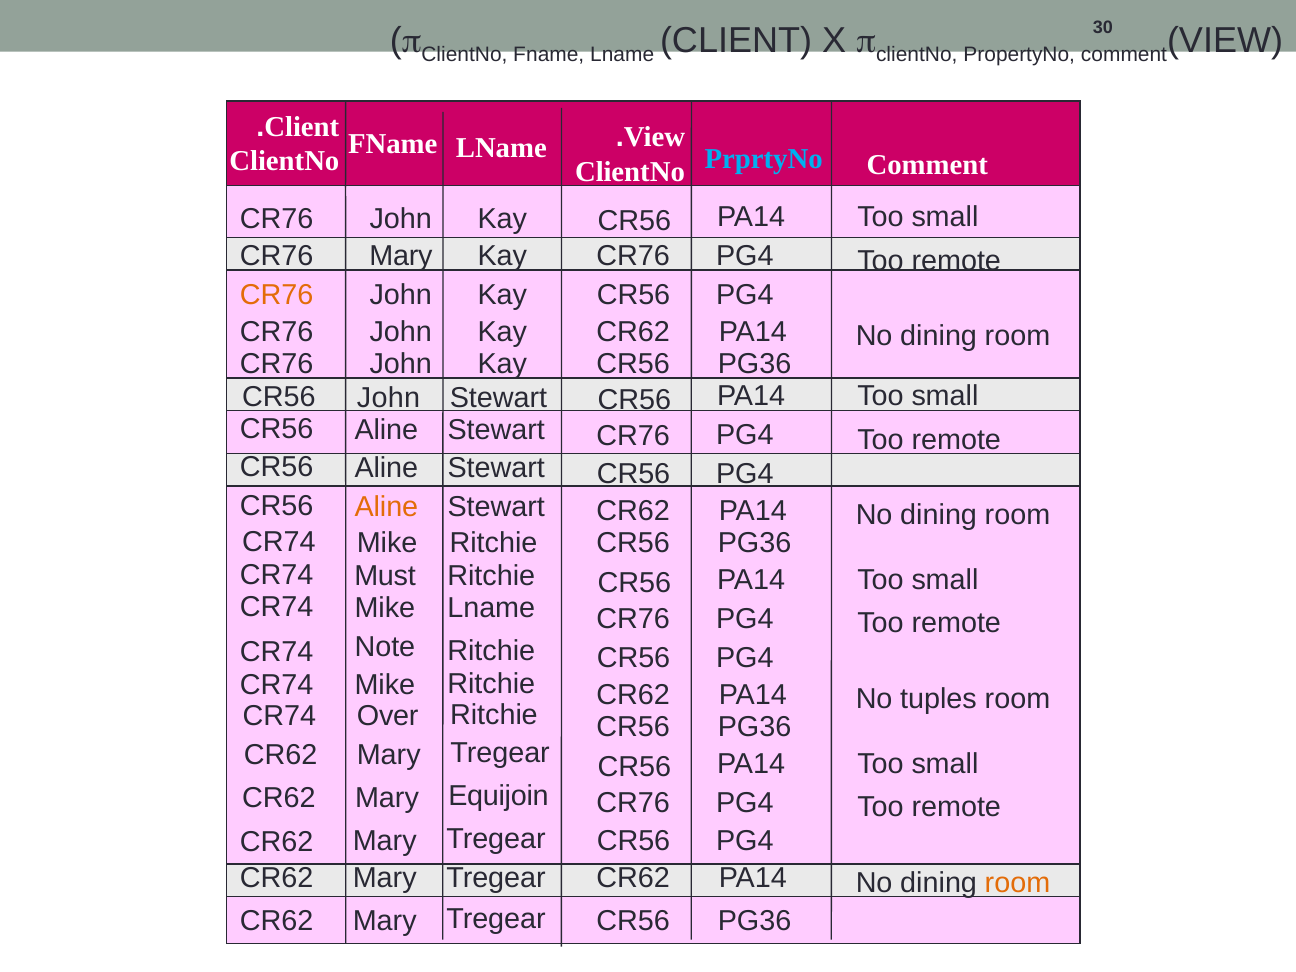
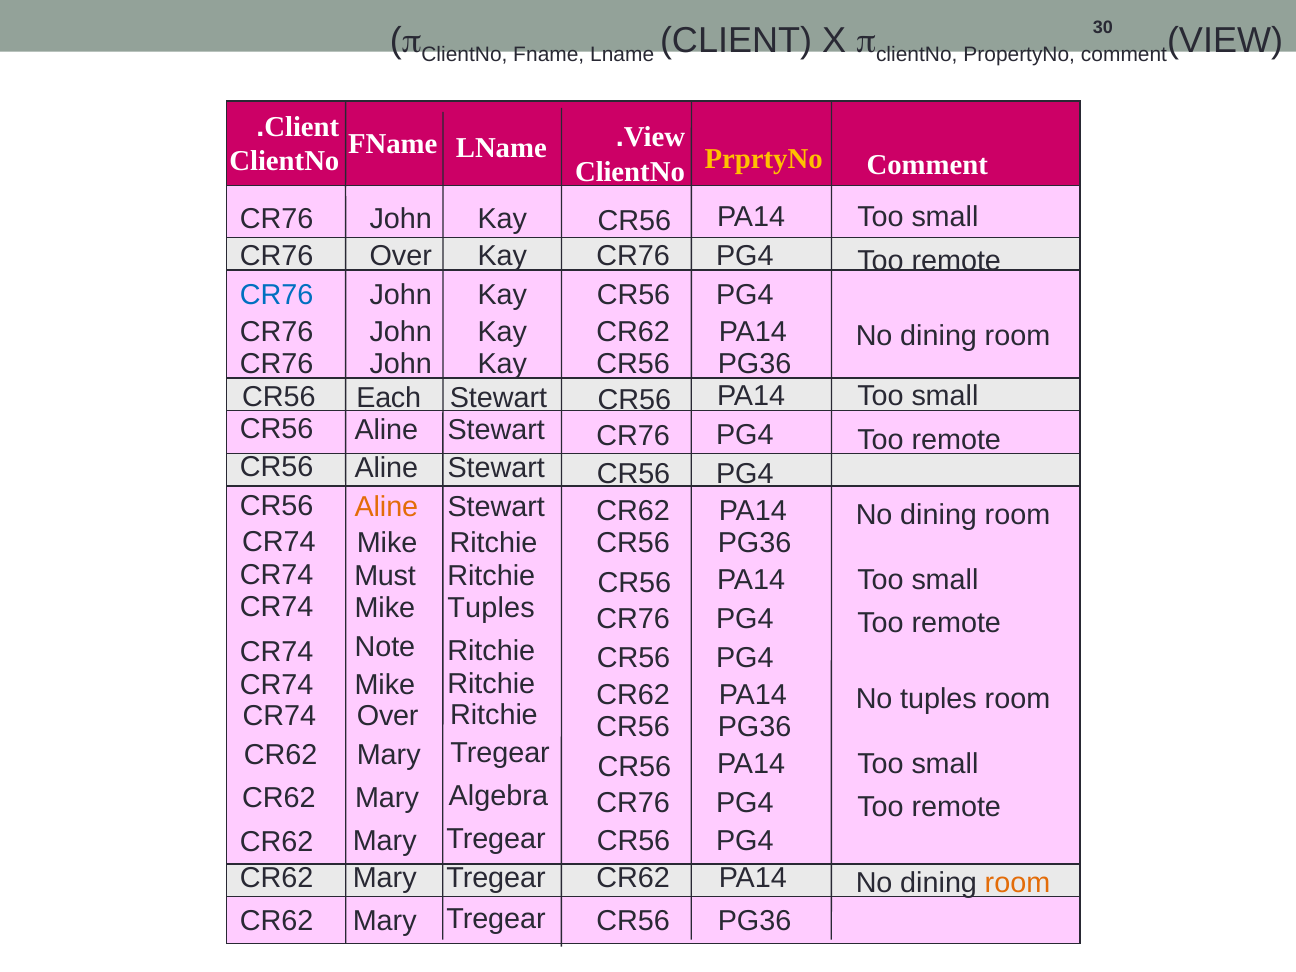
PrprtyNo colour: light blue -> yellow
CR76 Mary: Mary -> Over
CR76 at (277, 295) colour: orange -> blue
John at (388, 398): John -> Each
Mike Lname: Lname -> Tuples
Equijoin: Equijoin -> Algebra
